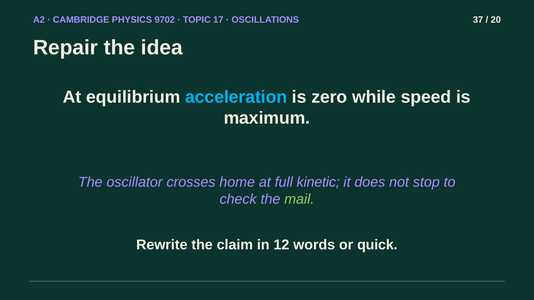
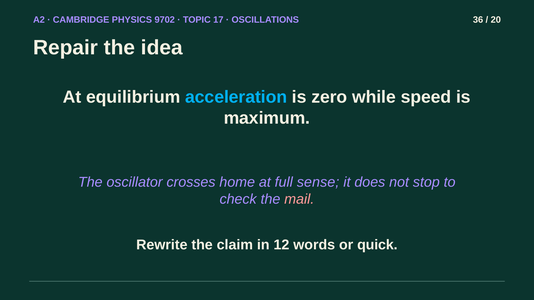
37: 37 -> 36
kinetic: kinetic -> sense
mail colour: light green -> pink
